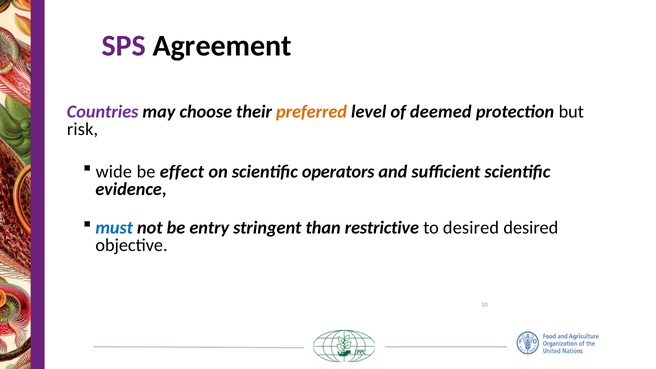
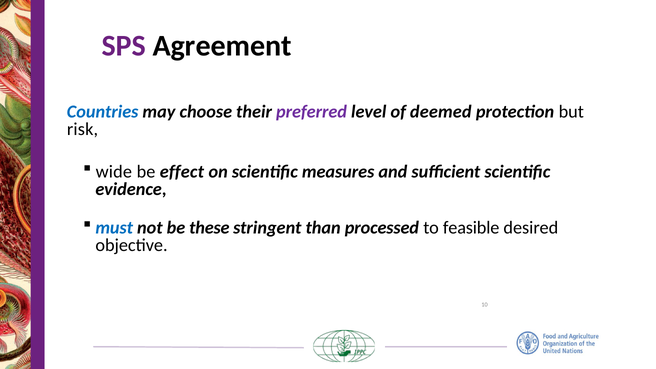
Countries colour: purple -> blue
preferred colour: orange -> purple
operators: operators -> measures
entry: entry -> these
restrictive: restrictive -> processed
to desired: desired -> feasible
